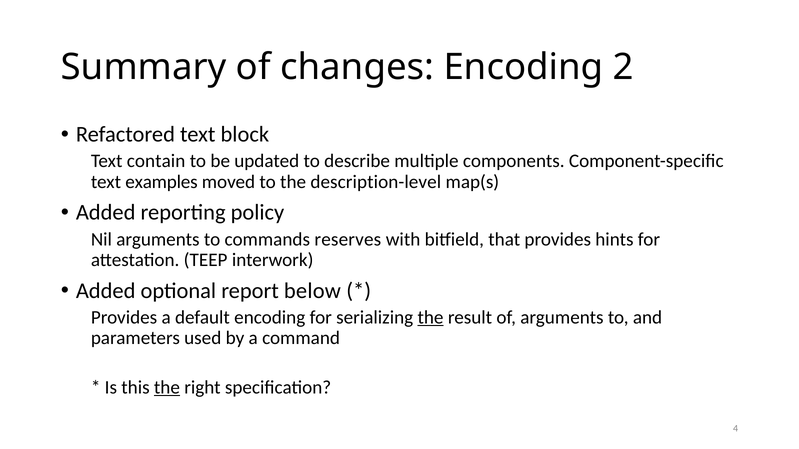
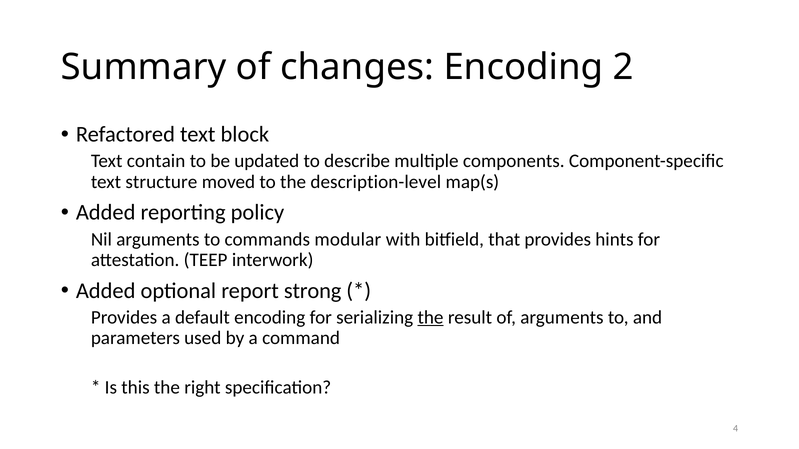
examples: examples -> structure
reserves: reserves -> modular
below: below -> strong
the at (167, 388) underline: present -> none
